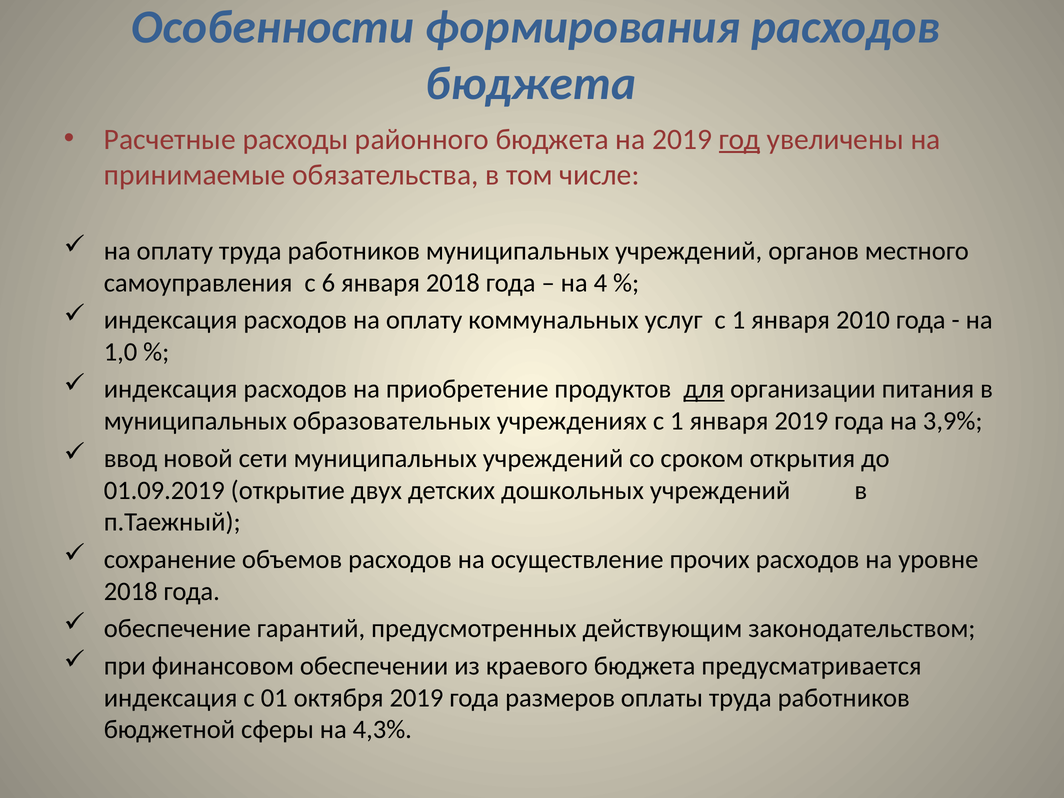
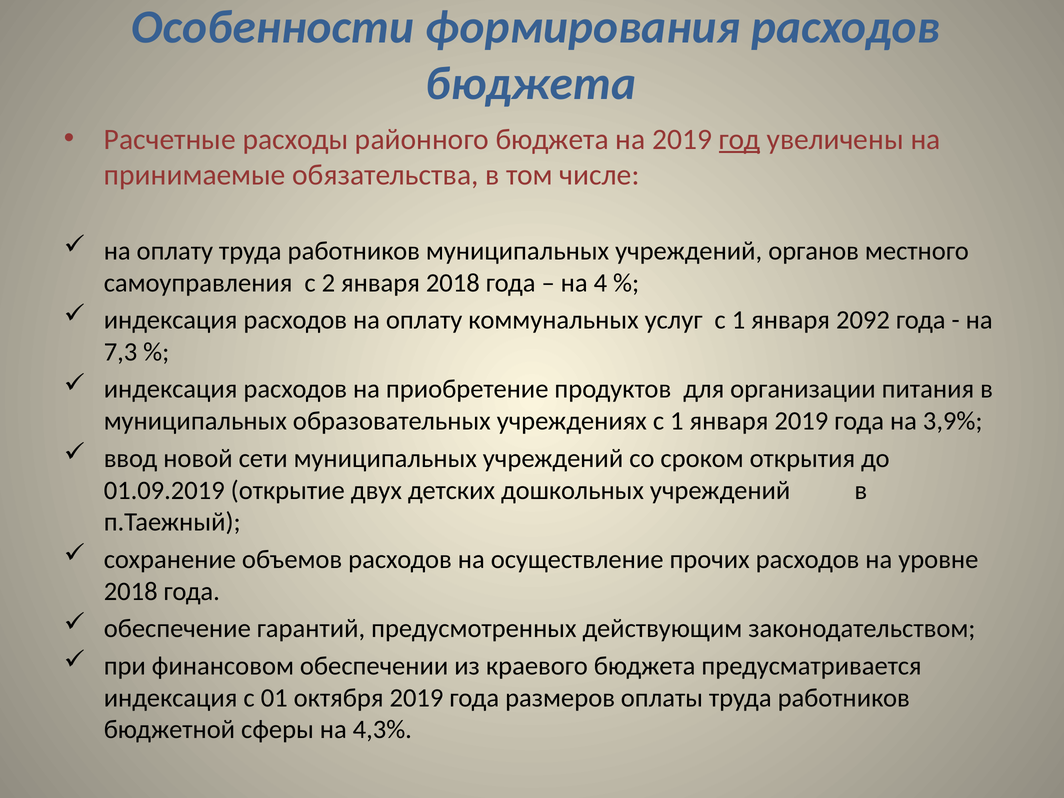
6: 6 -> 2
2010: 2010 -> 2092
1,0: 1,0 -> 7,3
для underline: present -> none
